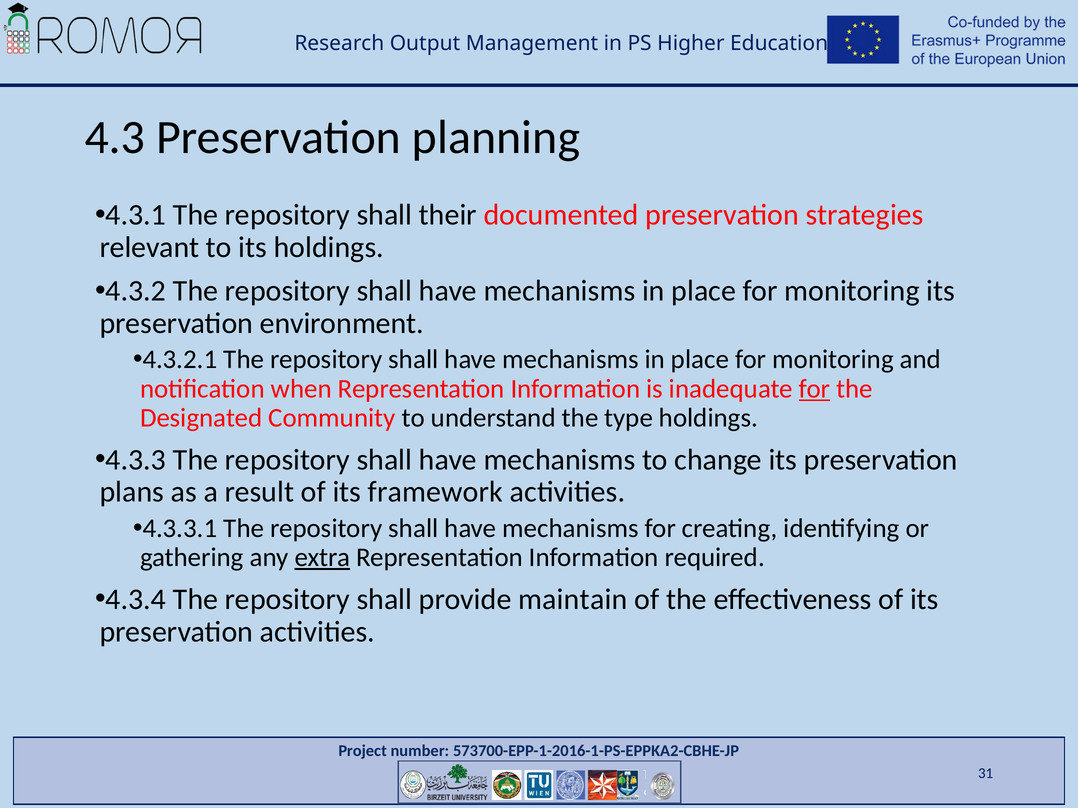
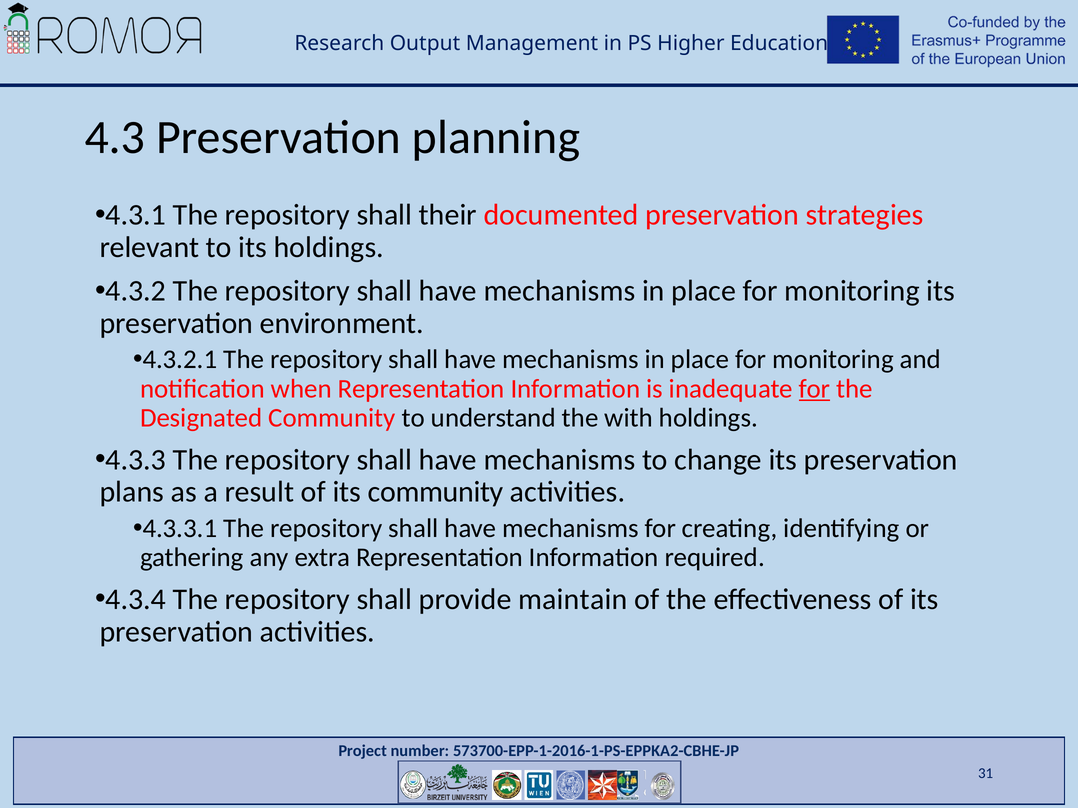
type: type -> with
its framework: framework -> community
extra underline: present -> none
